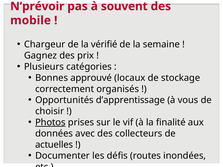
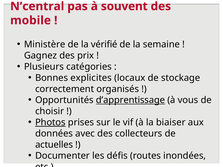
N’prévoir: N’prévoir -> N’central
Chargeur: Chargeur -> Ministère
approuvé: approuvé -> explicites
d’apprentissage underline: none -> present
finalité: finalité -> biaiser
